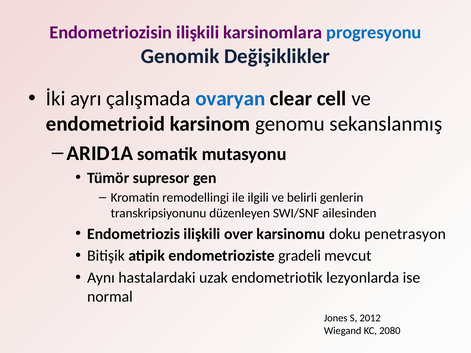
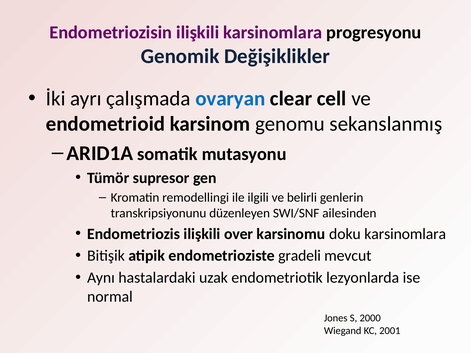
progresyonu colour: blue -> black
doku penetrasyon: penetrasyon -> karsinomlara
2012: 2012 -> 2000
2080: 2080 -> 2001
